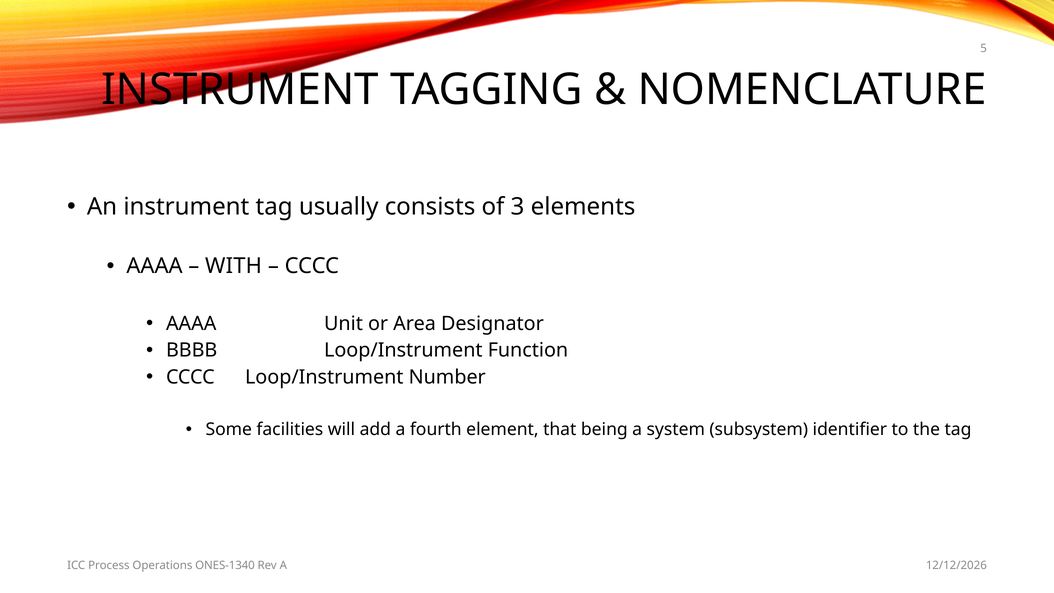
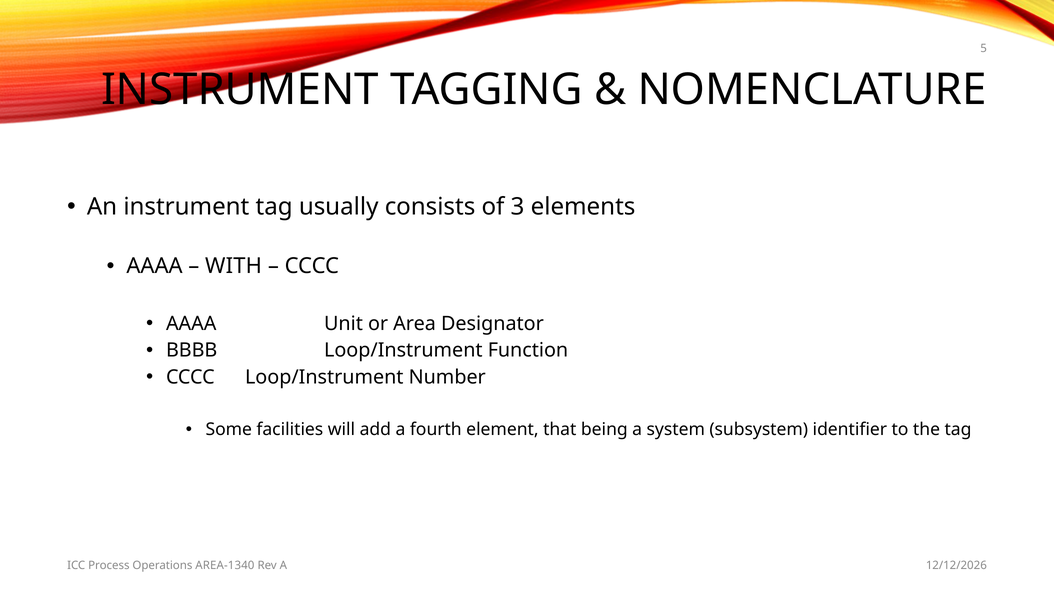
ONES-1340: ONES-1340 -> AREA-1340
